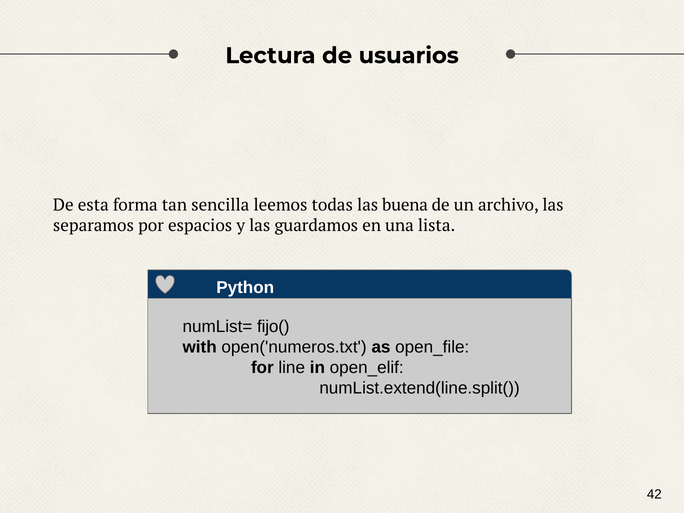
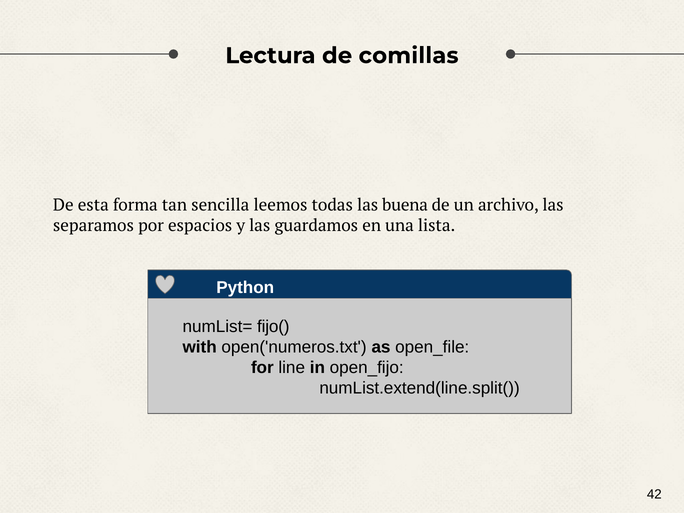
usuarios: usuarios -> comillas
open_elif: open_elif -> open_fijo
